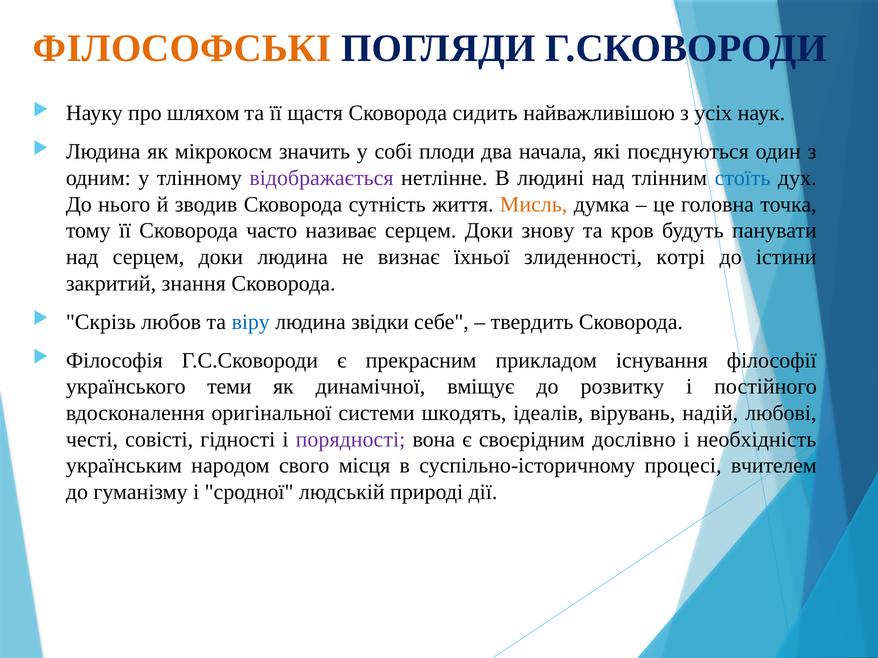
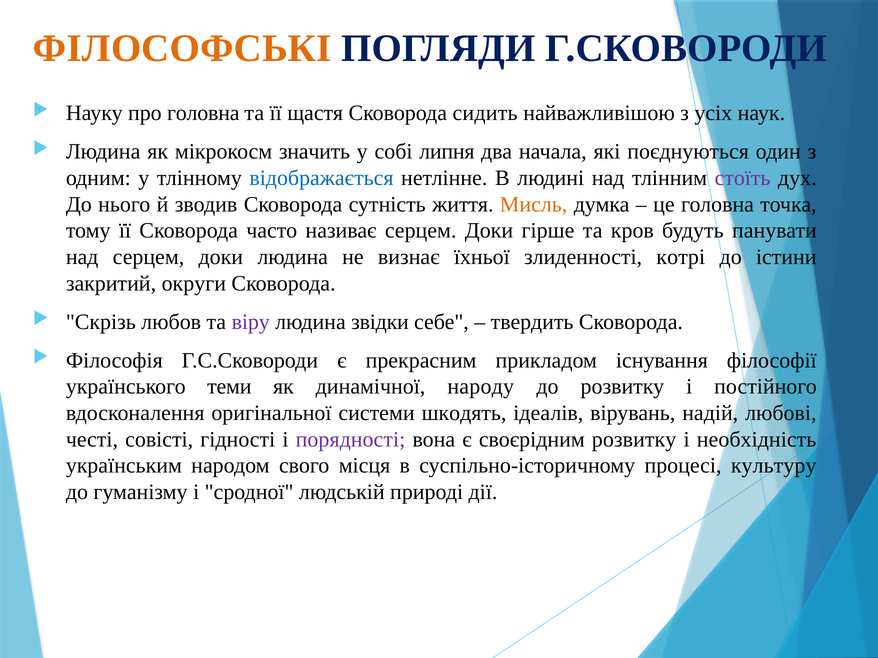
про шляхом: шляхом -> головна
плоди: плоди -> липня
відображається colour: purple -> blue
стоїть colour: blue -> purple
знову: знову -> гірше
знання: знання -> округи
віру colour: blue -> purple
вміщує: вміщує -> народу
своєрідним дослівно: дослівно -> розвитку
вчителем: вчителем -> культуру
